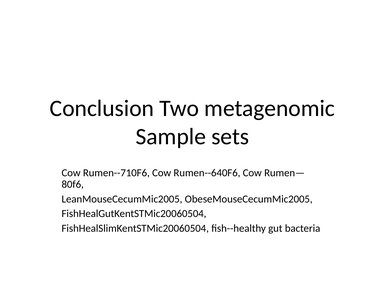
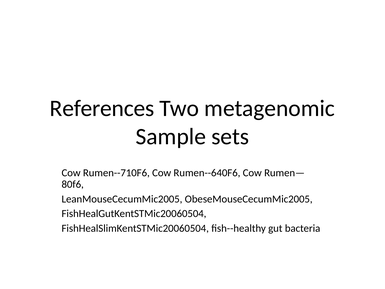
Conclusion: Conclusion -> References
